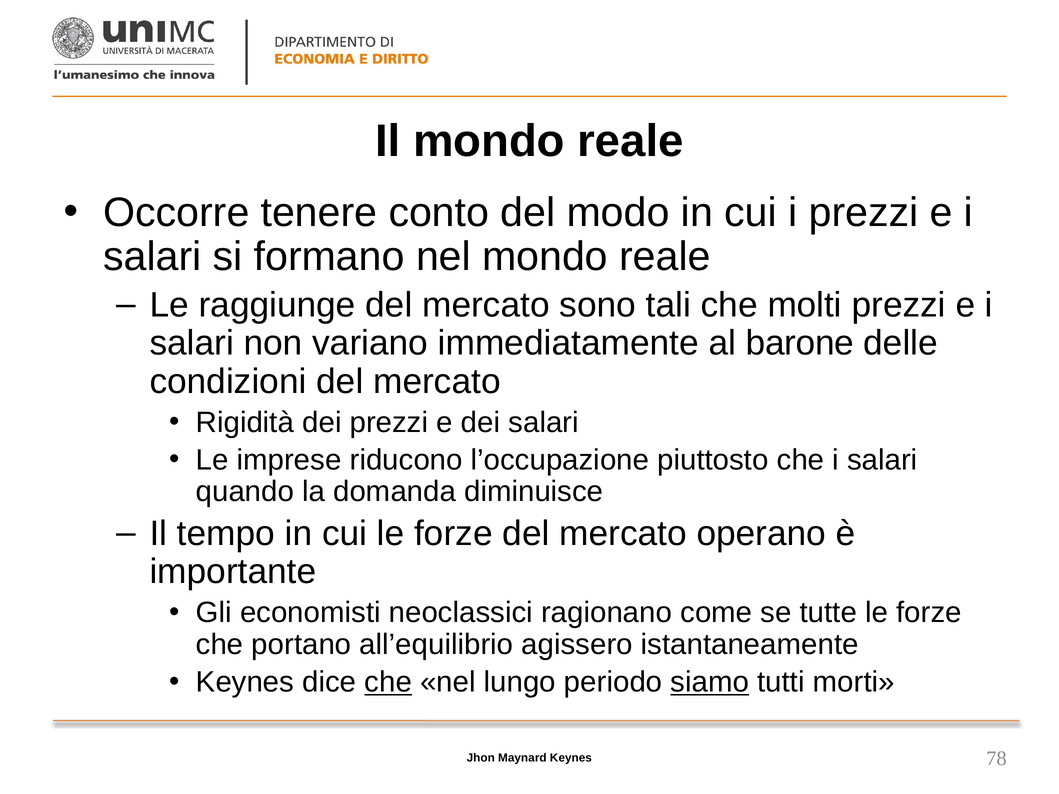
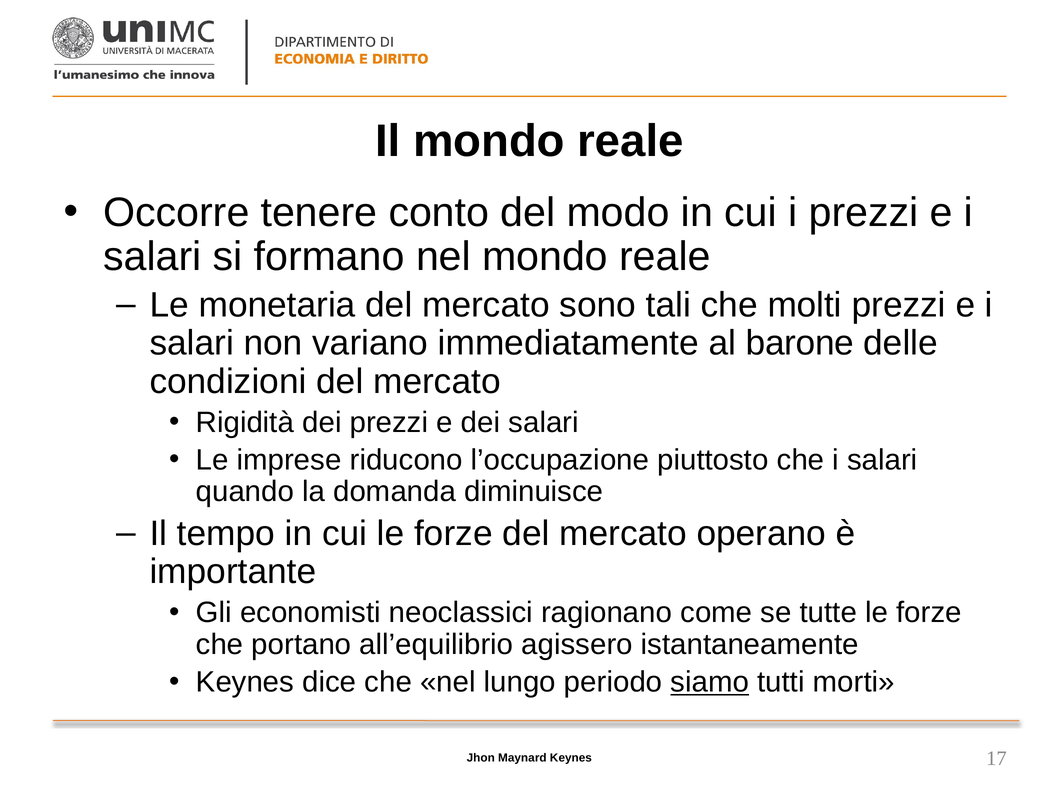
raggiunge: raggiunge -> monetaria
che at (388, 682) underline: present -> none
78: 78 -> 17
